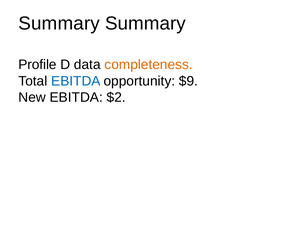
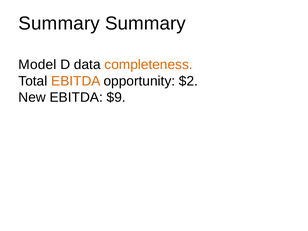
Profile: Profile -> Model
EBITDA at (76, 81) colour: blue -> orange
$9: $9 -> $2
$2: $2 -> $9
